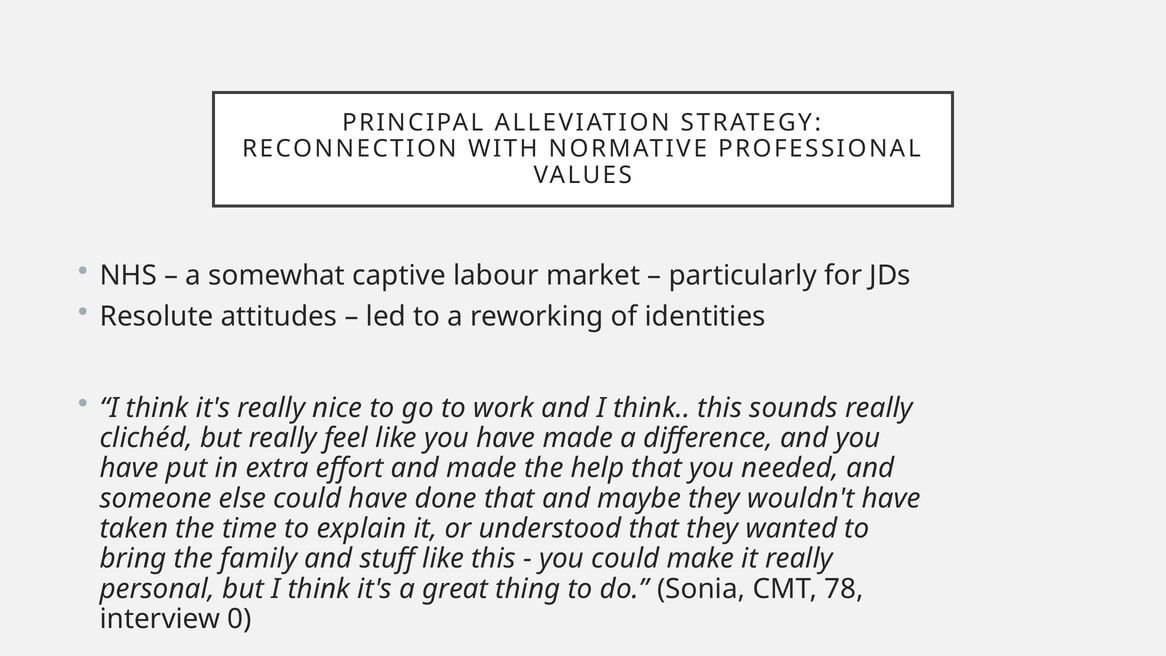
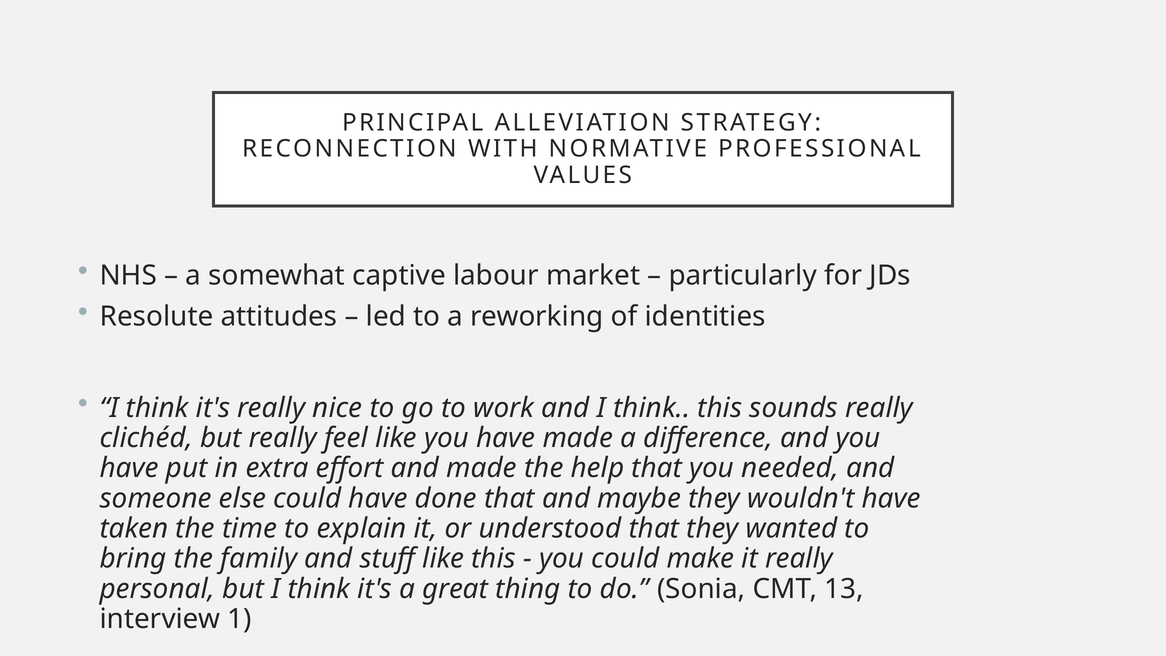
78: 78 -> 13
0: 0 -> 1
